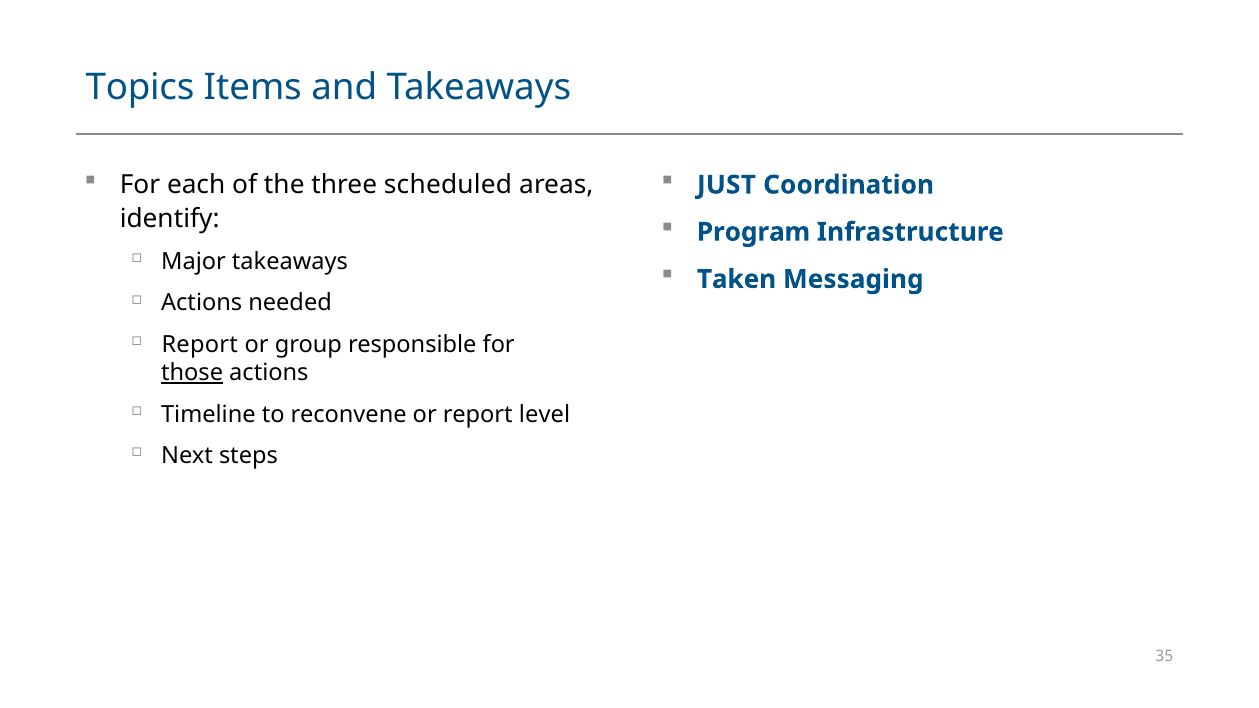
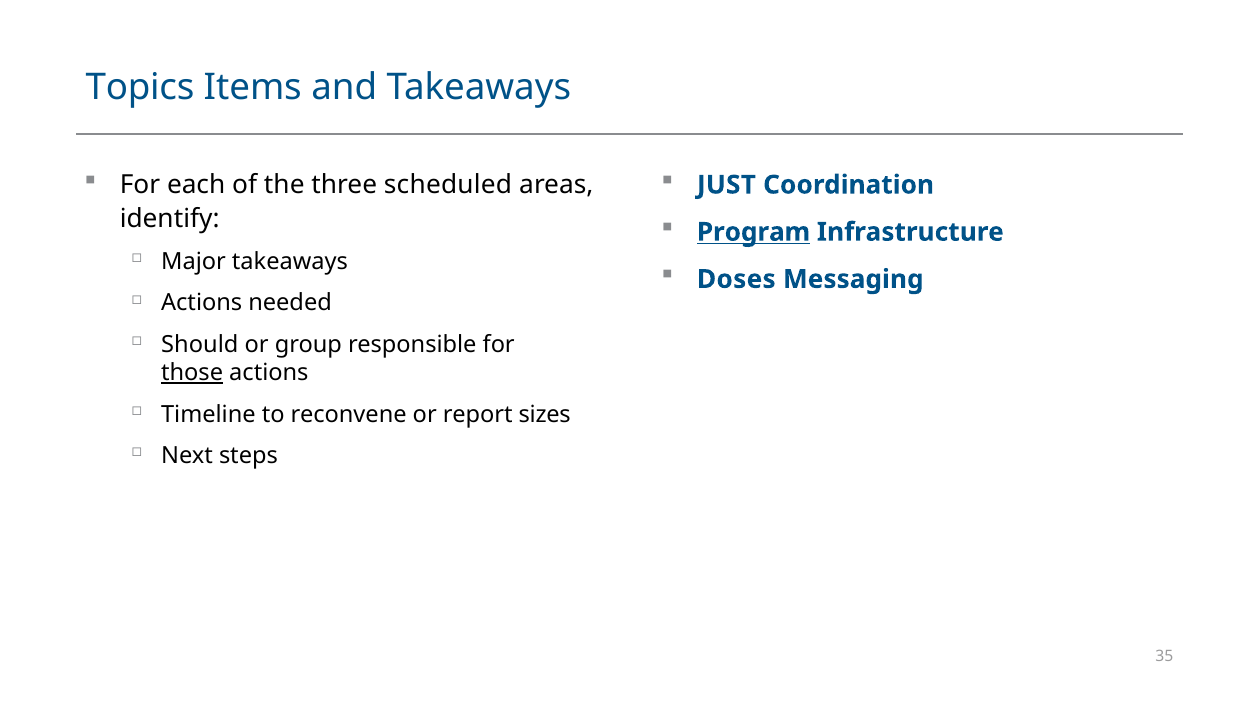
Program underline: none -> present
Taken: Taken -> Doses
Report at (200, 345): Report -> Should
level: level -> sizes
